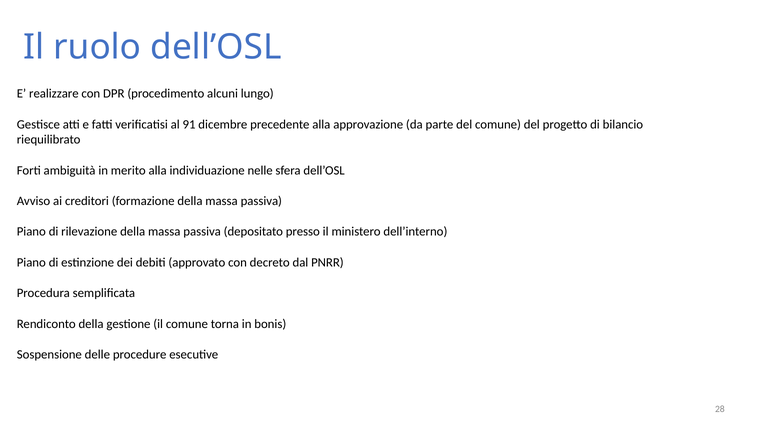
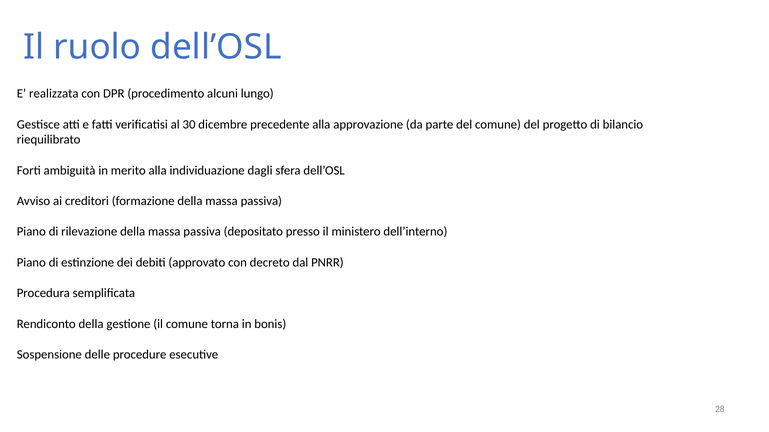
realizzare: realizzare -> realizzata
91: 91 -> 30
nelle: nelle -> dagli
